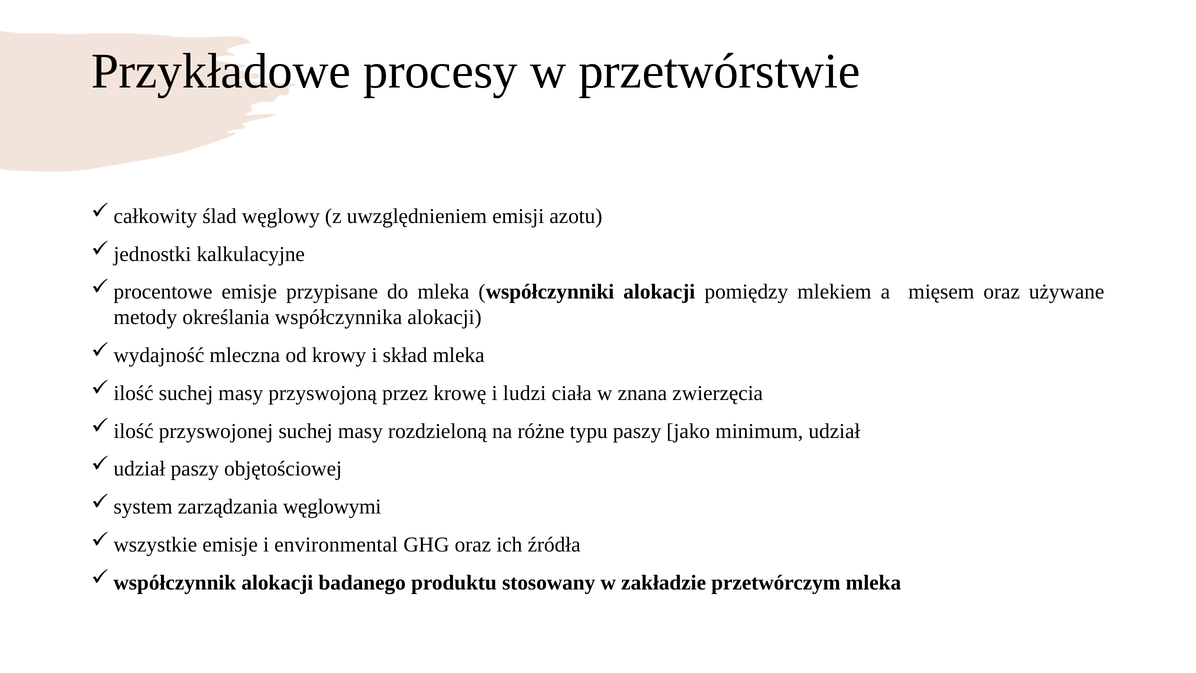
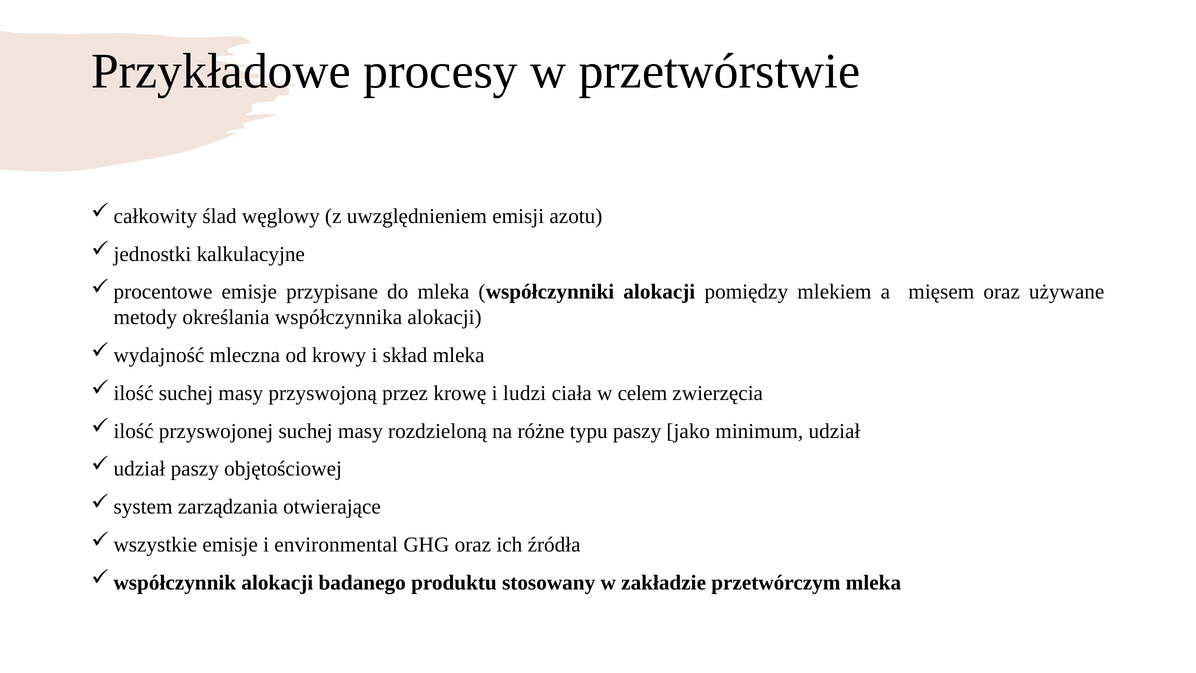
znana: znana -> celem
węglowymi: węglowymi -> otwierające
